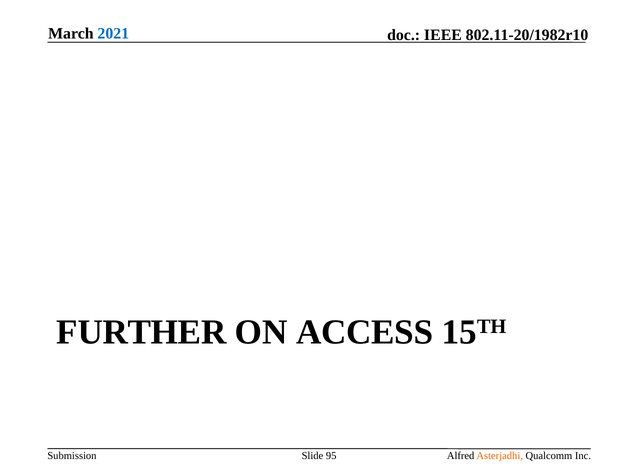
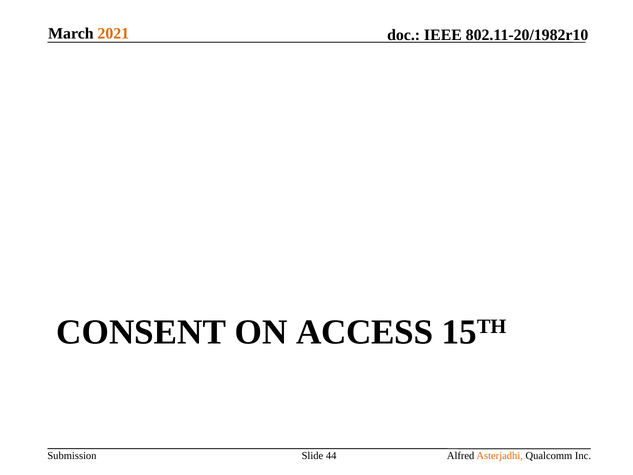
2021 colour: blue -> orange
FURTHER: FURTHER -> CONSENT
95: 95 -> 44
